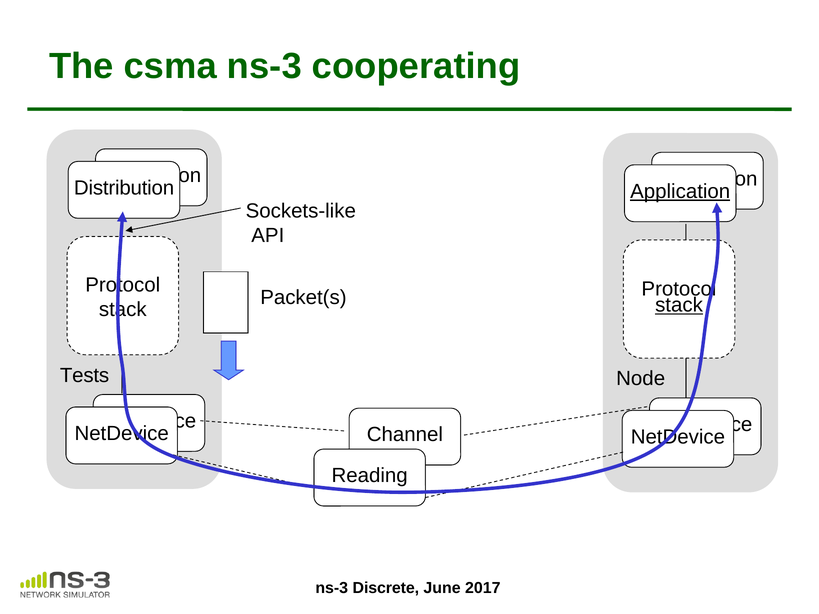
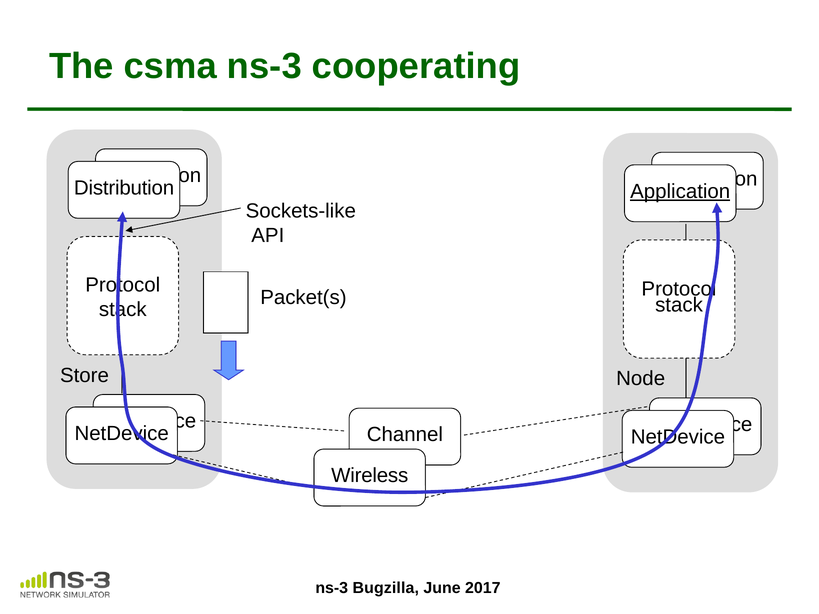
stack at (679, 305) underline: present -> none
Tests: Tests -> Store
Reading: Reading -> Wireless
Discrete: Discrete -> Bugzilla
